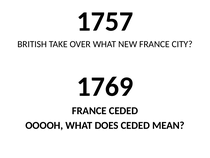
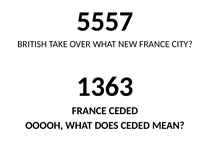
1757: 1757 -> 5557
1769: 1769 -> 1363
